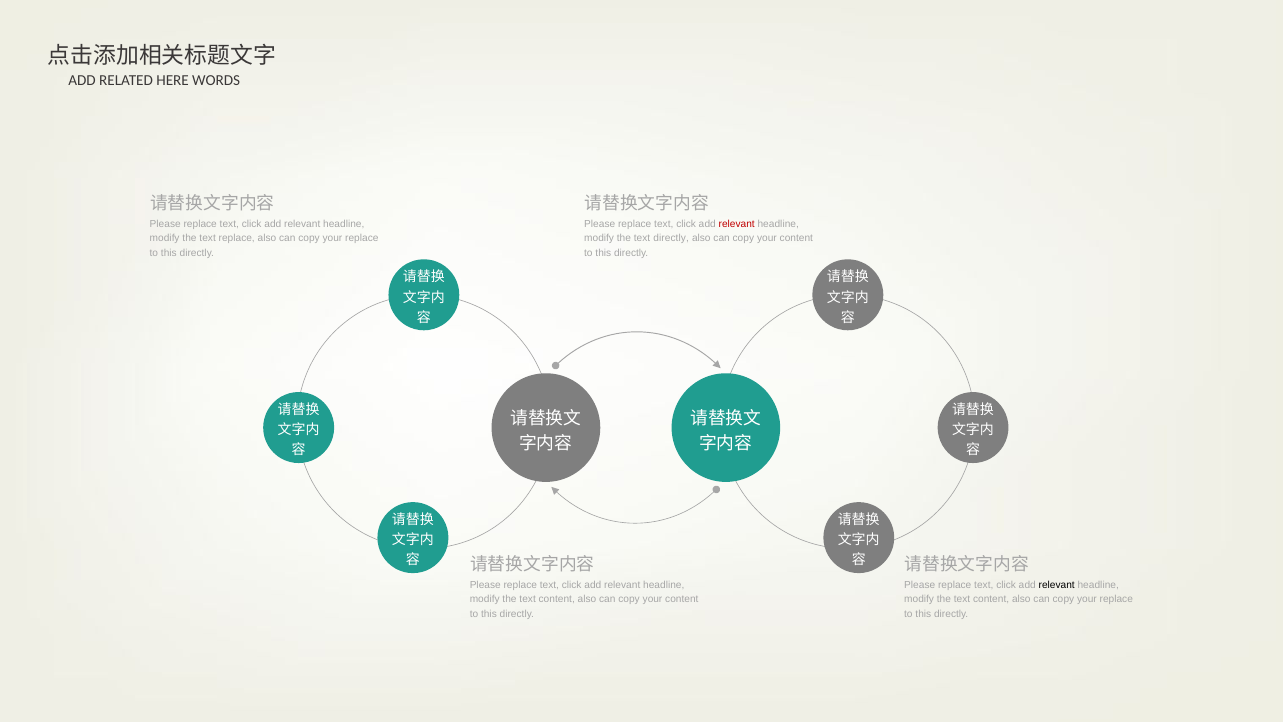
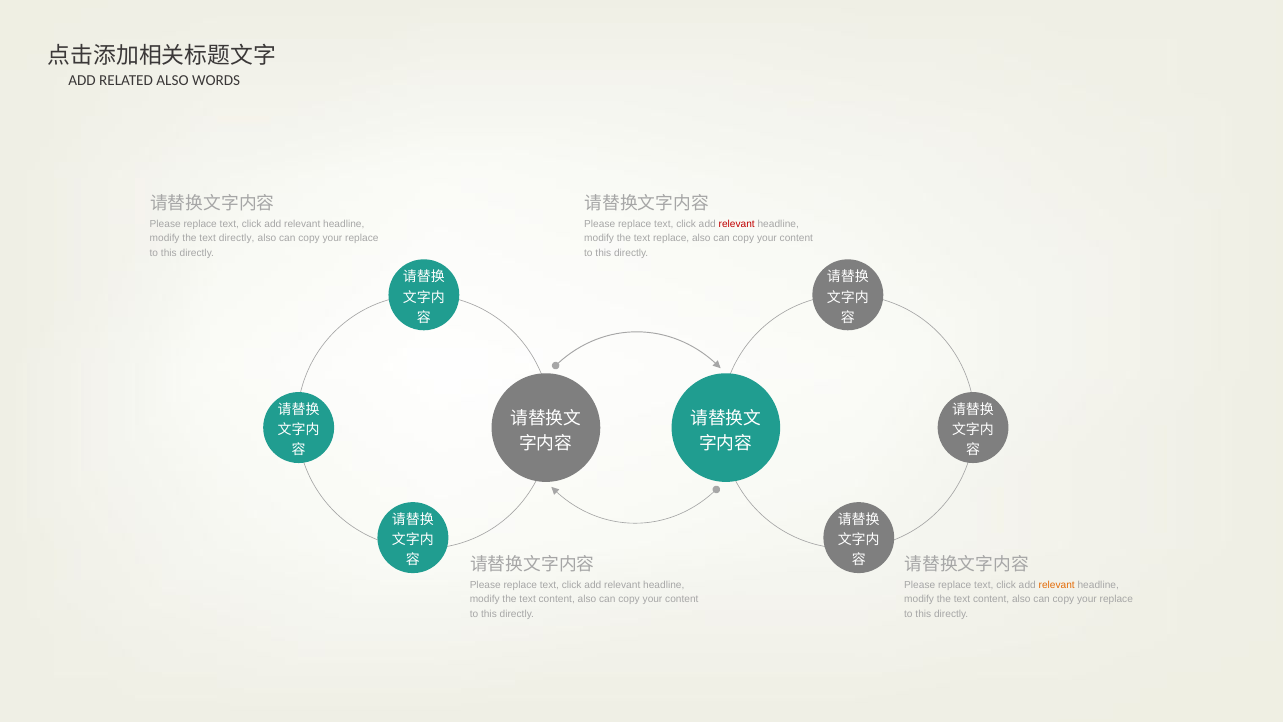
RELATED HERE: HERE -> ALSO
text replace: replace -> directly
text directly: directly -> replace
relevant at (1057, 585) colour: black -> orange
